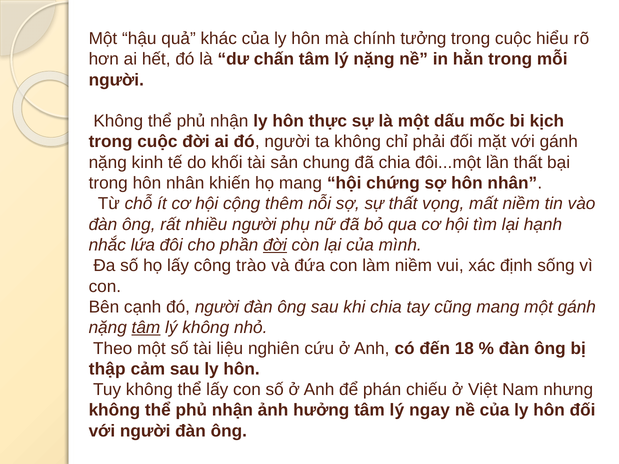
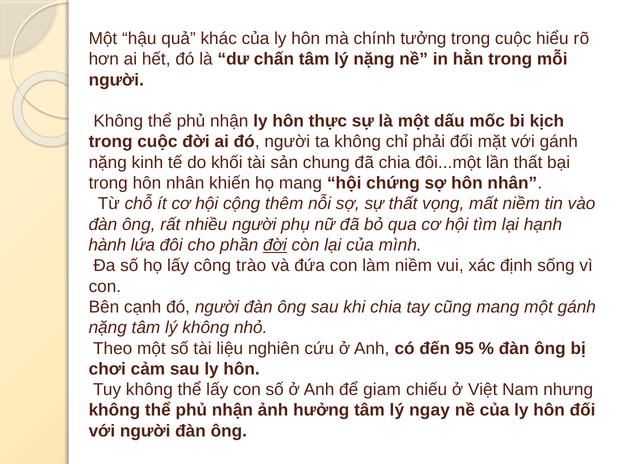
nhắc: nhắc -> hành
tâm at (146, 328) underline: present -> none
18: 18 -> 95
thập: thập -> chơi
phán: phán -> giam
